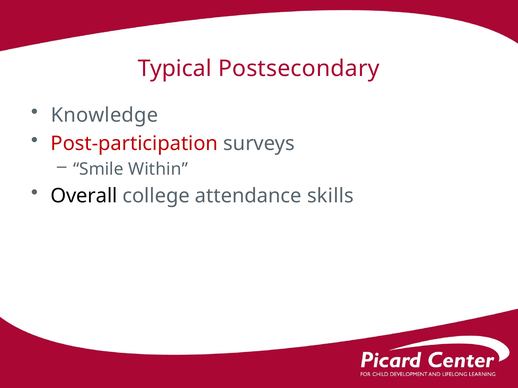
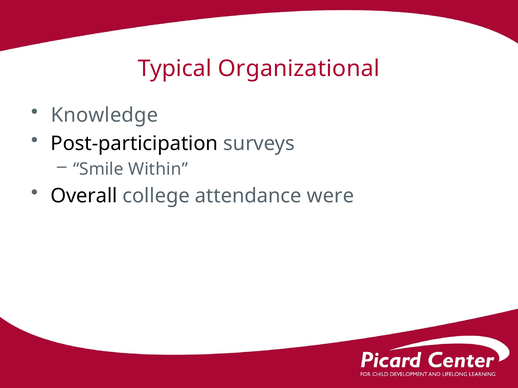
Postsecondary: Postsecondary -> Organizational
Post-participation colour: red -> black
skills: skills -> were
